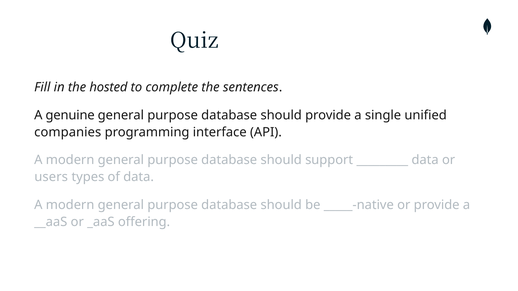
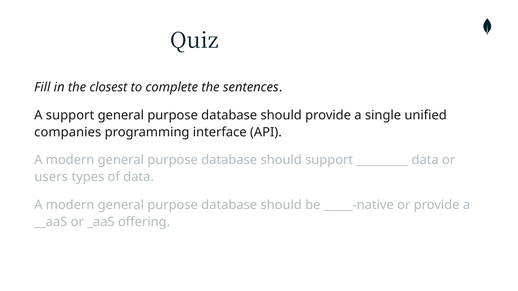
hosted: hosted -> closest
A genuine: genuine -> support
